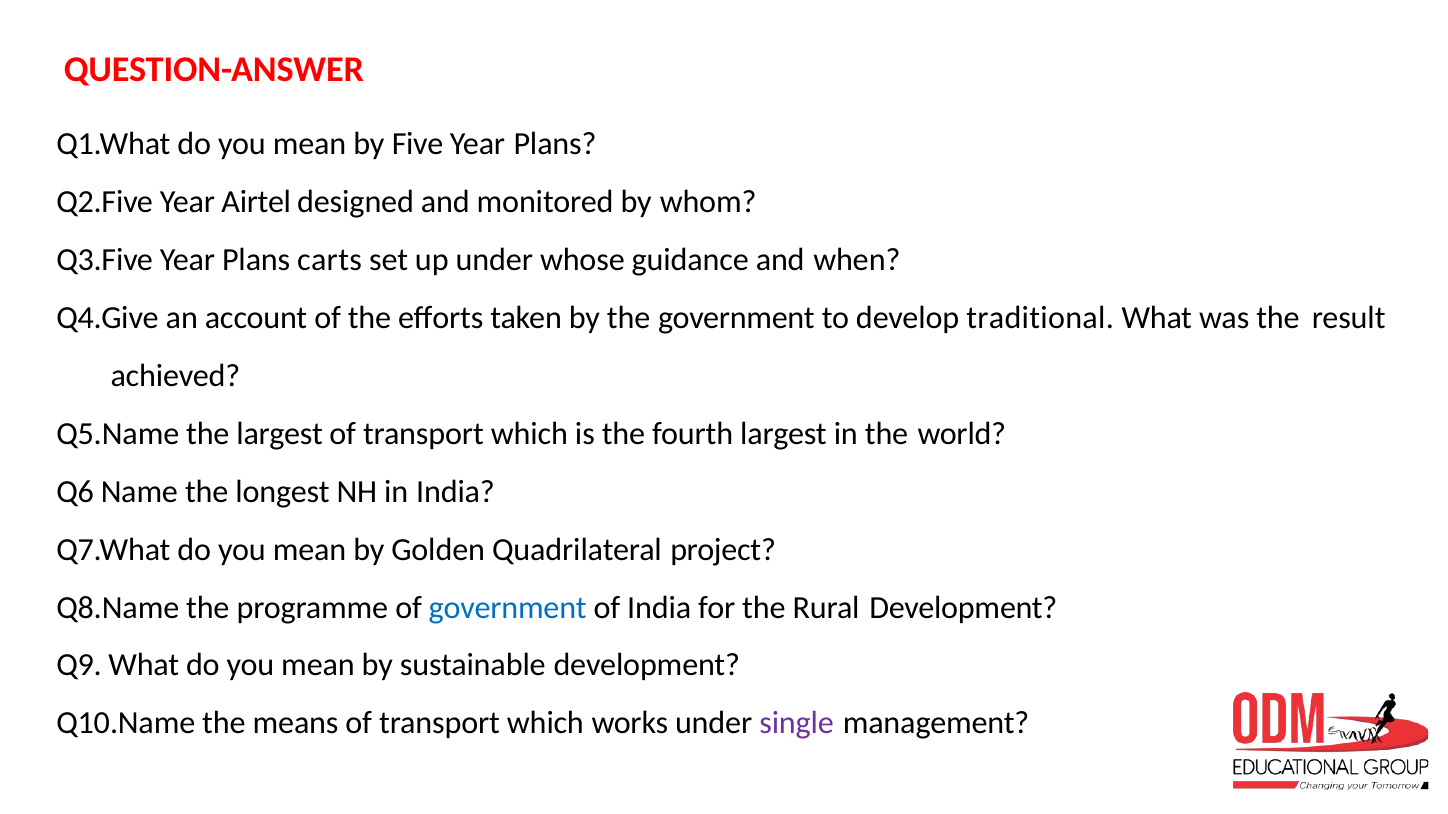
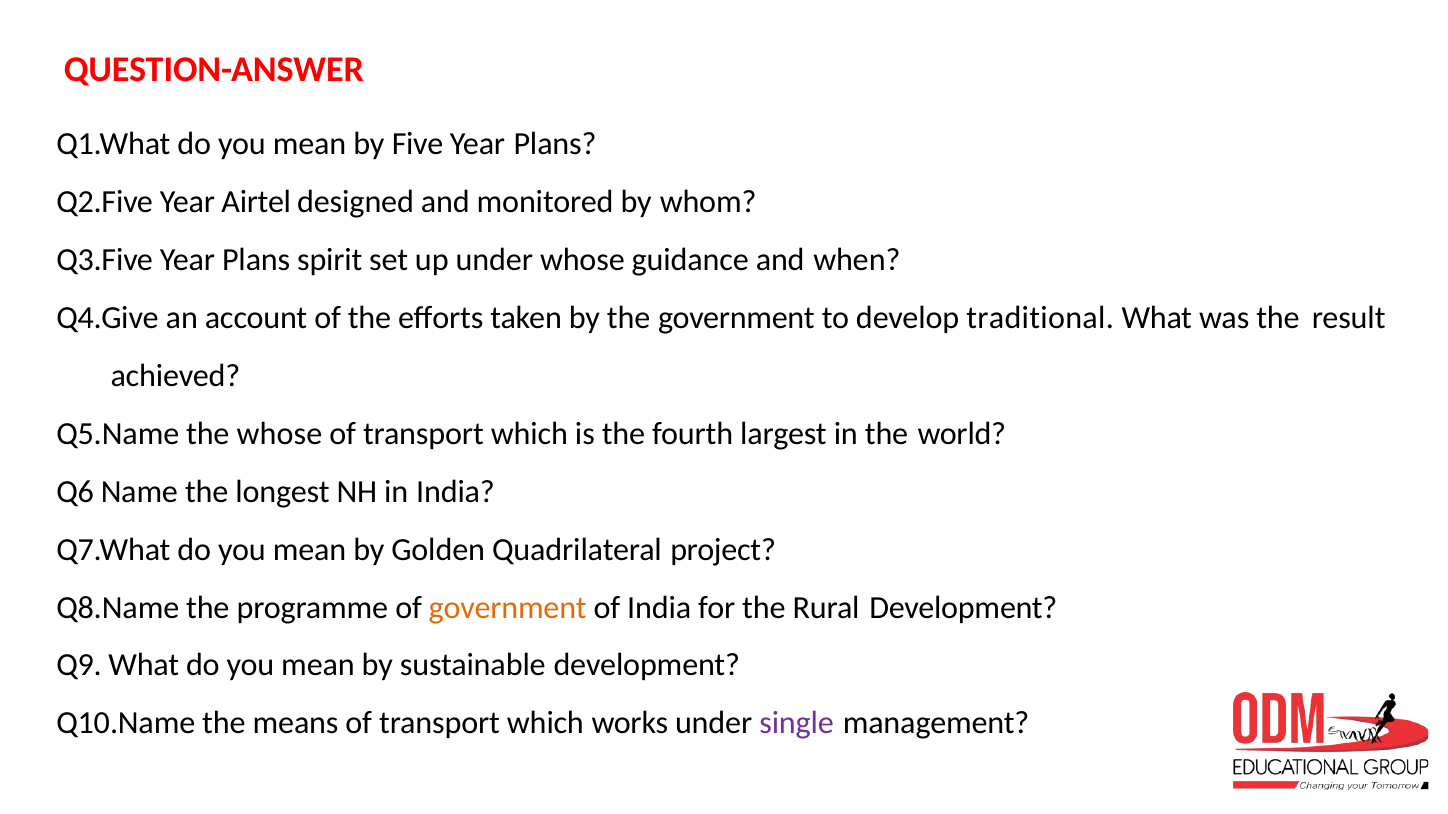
carts: carts -> spirit
the largest: largest -> whose
government at (508, 608) colour: blue -> orange
